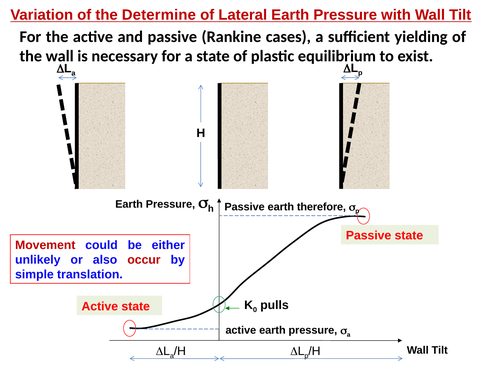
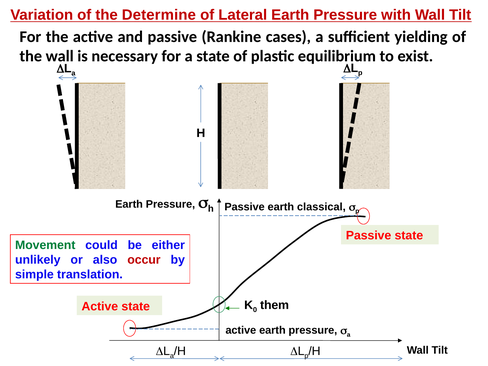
therefore: therefore -> classical
Movement colour: red -> green
pulls: pulls -> them
